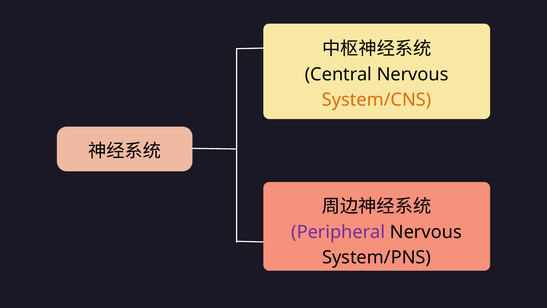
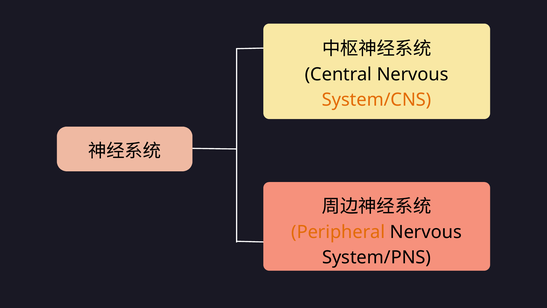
Peripheral colour: purple -> orange
